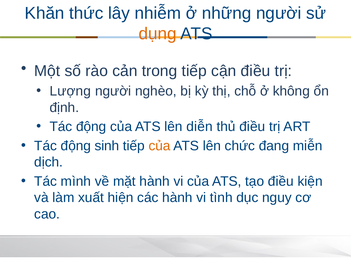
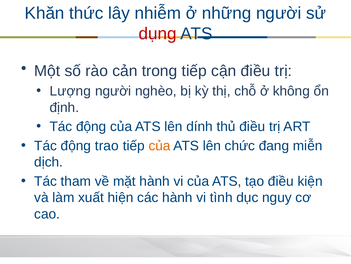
dụng colour: orange -> red
diễn: diễn -> dính
sinh: sinh -> trao
mình: mình -> tham
